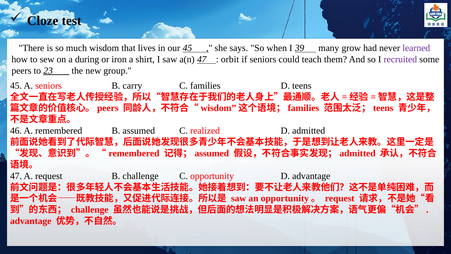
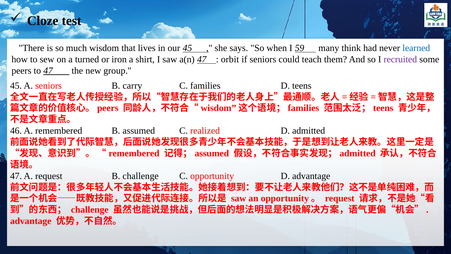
39: 39 -> 59
grow: grow -> think
learned colour: purple -> blue
during: during -> turned
to 23: 23 -> 47
